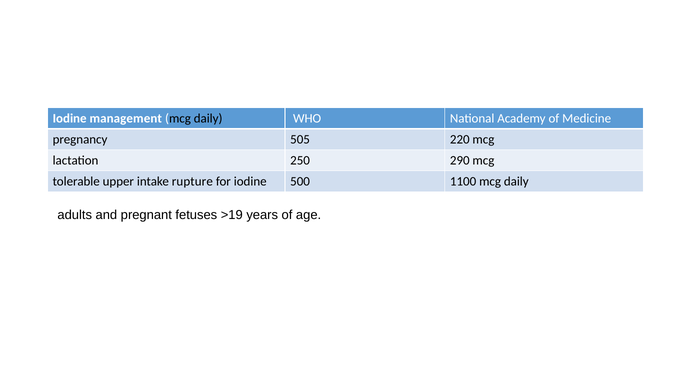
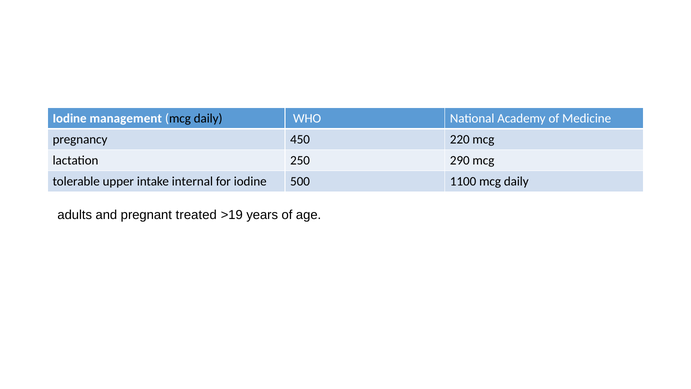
505: 505 -> 450
rupture: rupture -> internal
fetuses: fetuses -> treated
